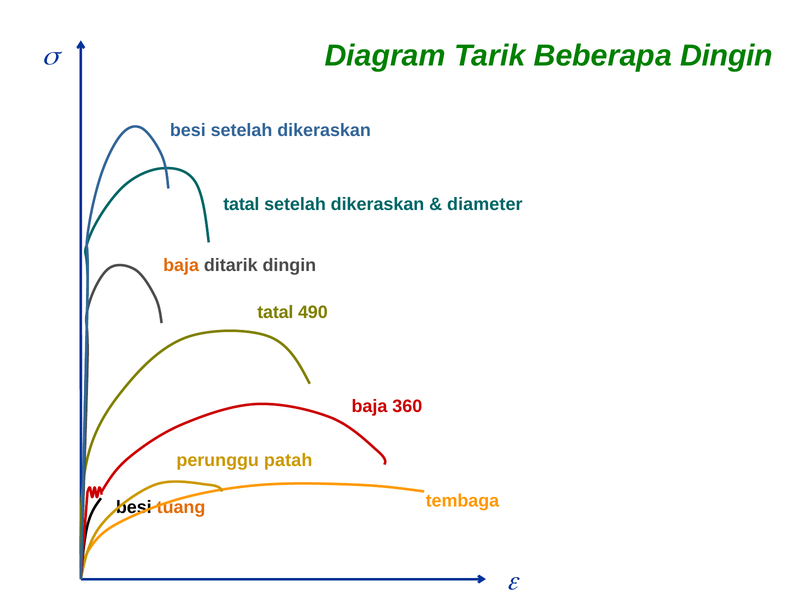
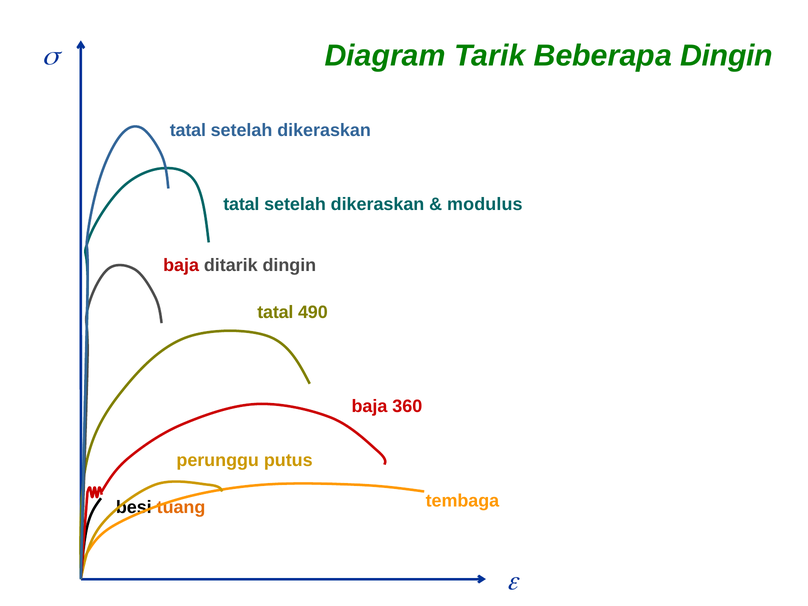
besi at (188, 130): besi -> tatal
diameter: diameter -> modulus
baja at (181, 265) colour: orange -> red
patah: patah -> putus
